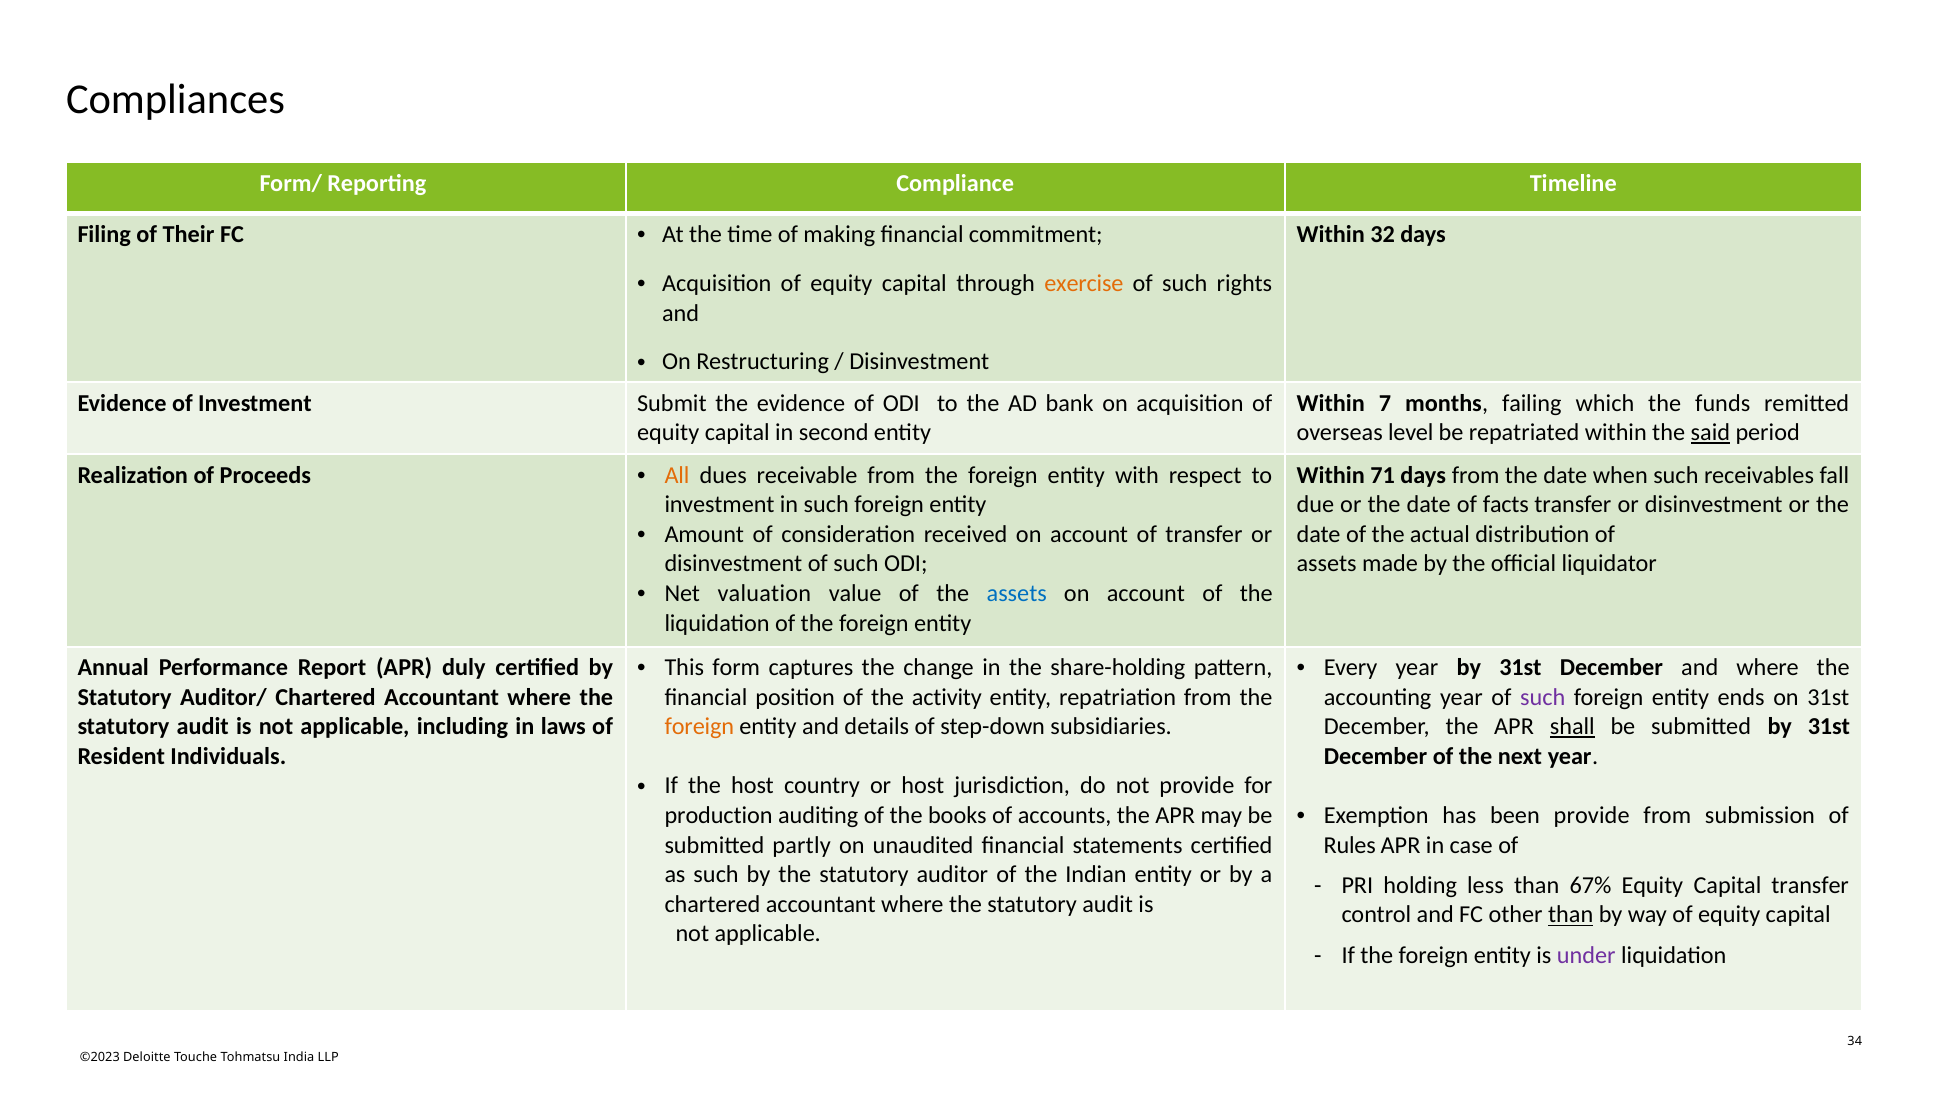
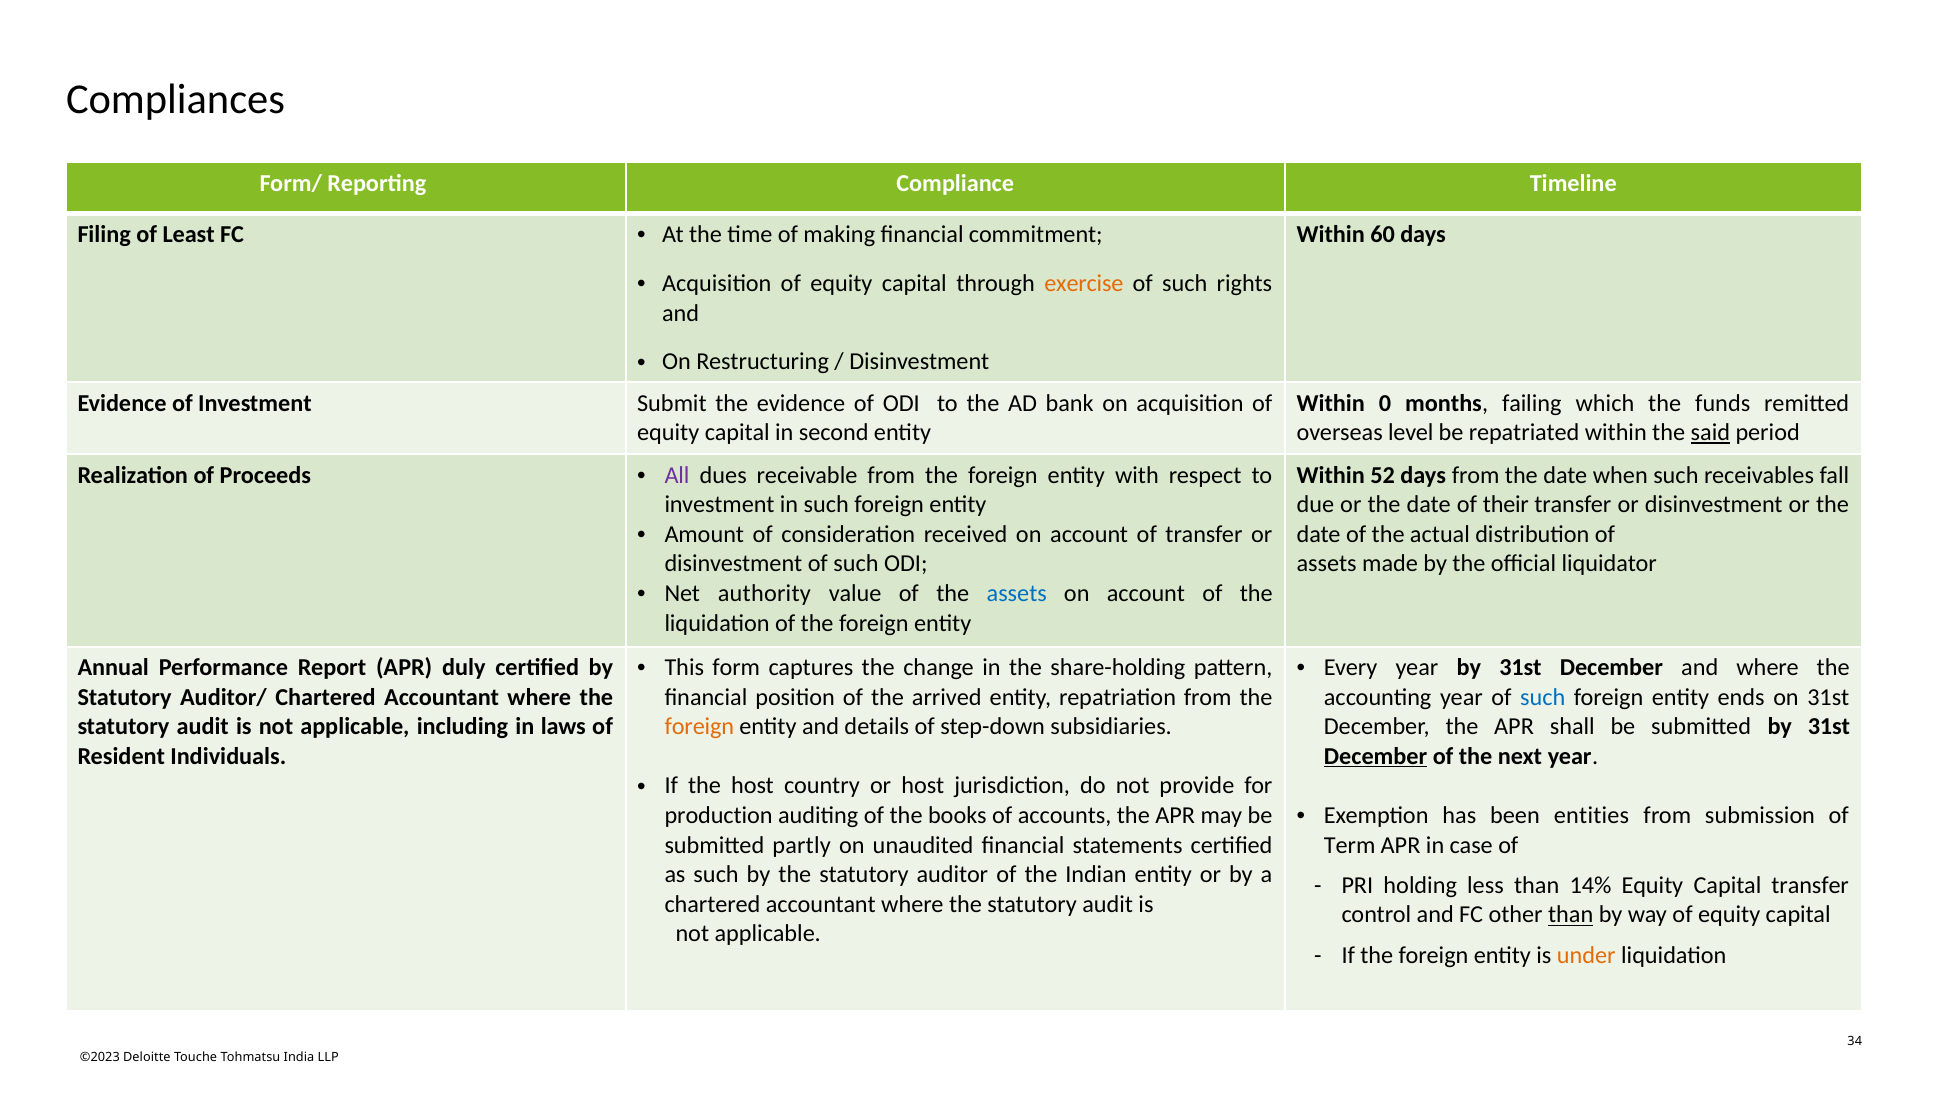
Their: Their -> Least
32: 32 -> 60
7: 7 -> 0
All colour: orange -> purple
71: 71 -> 52
facts: facts -> their
valuation: valuation -> authority
activity: activity -> arrived
such at (1543, 697) colour: purple -> blue
shall underline: present -> none
December at (1376, 756) underline: none -> present
been provide: provide -> entities
Rules: Rules -> Term
67%: 67% -> 14%
under colour: purple -> orange
